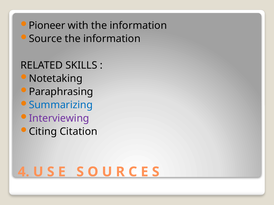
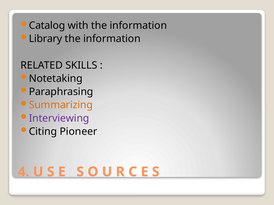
Pioneer: Pioneer -> Catalog
Source: Source -> Library
Summarizing colour: blue -> orange
Citation: Citation -> Pioneer
